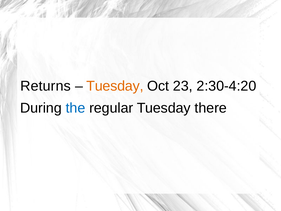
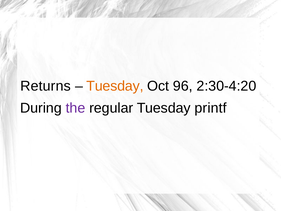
23: 23 -> 96
the colour: blue -> purple
there: there -> printf
